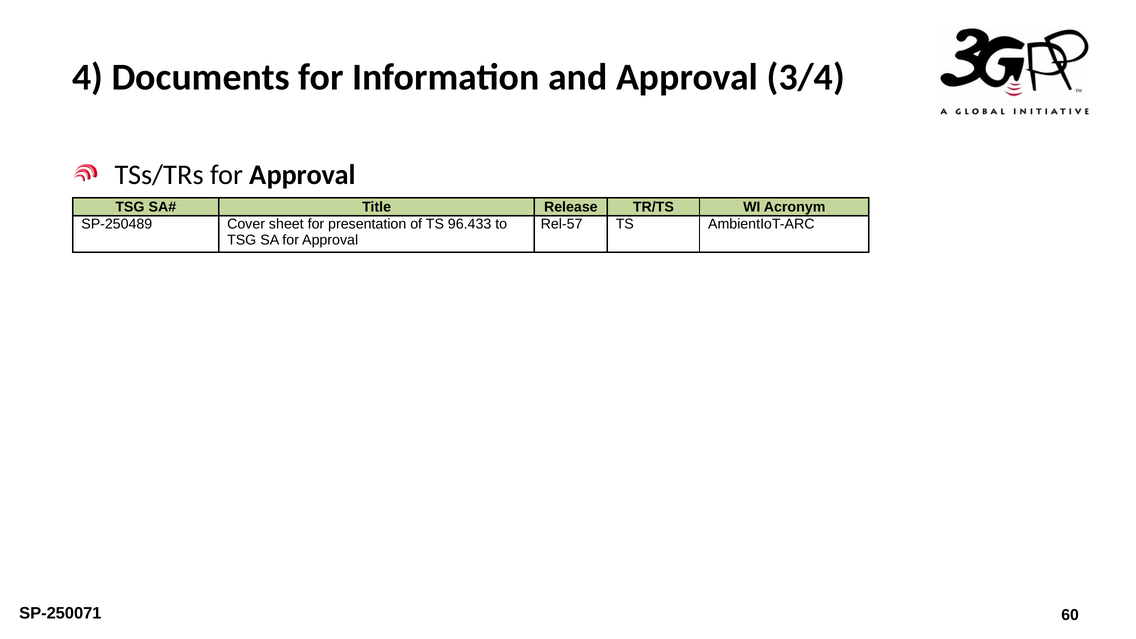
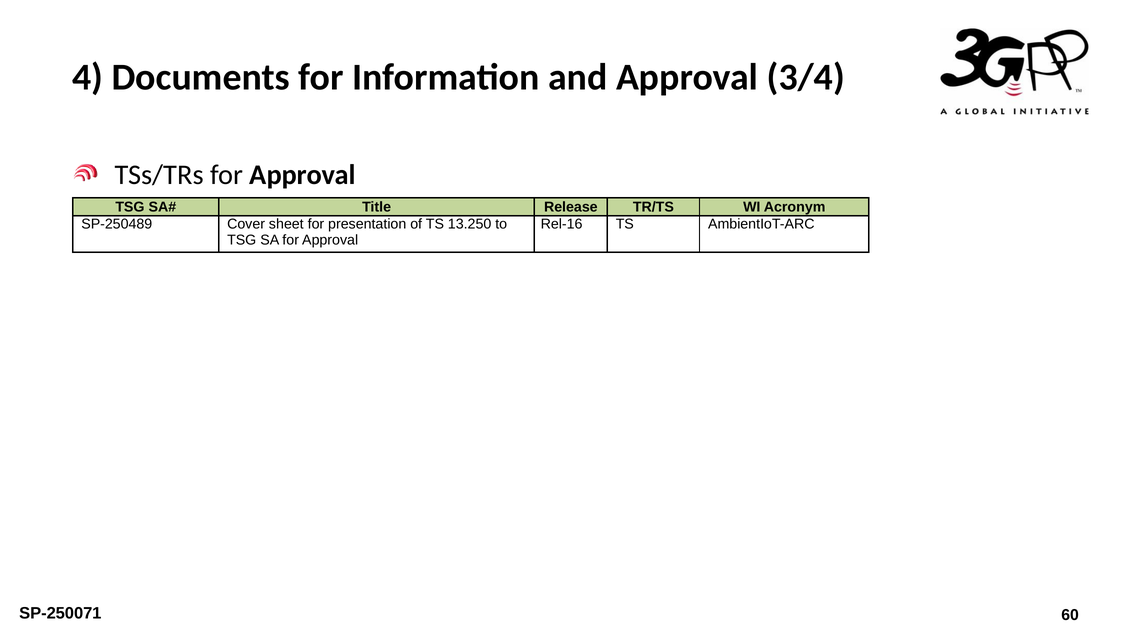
96.433: 96.433 -> 13.250
Rel-57: Rel-57 -> Rel-16
